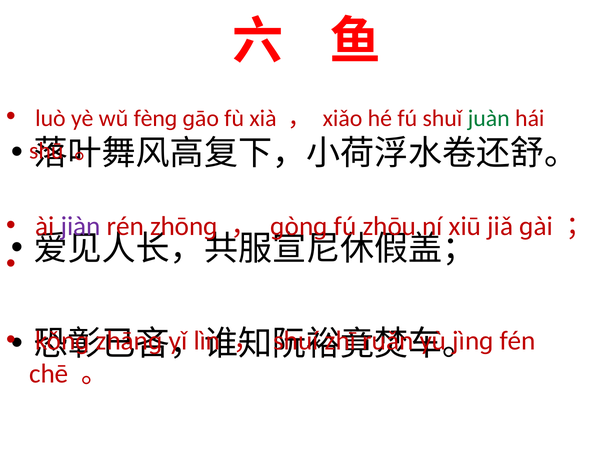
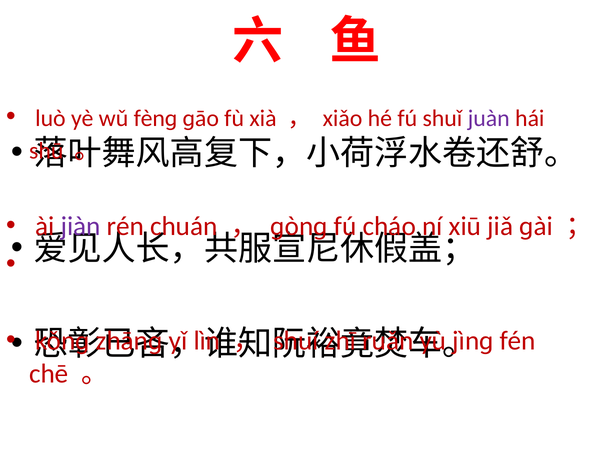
juàn colour: green -> purple
zhōnɡ: zhōnɡ -> chuán
zhōu: zhōu -> cháo
